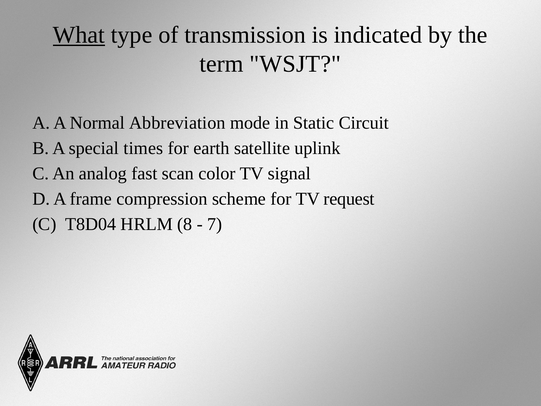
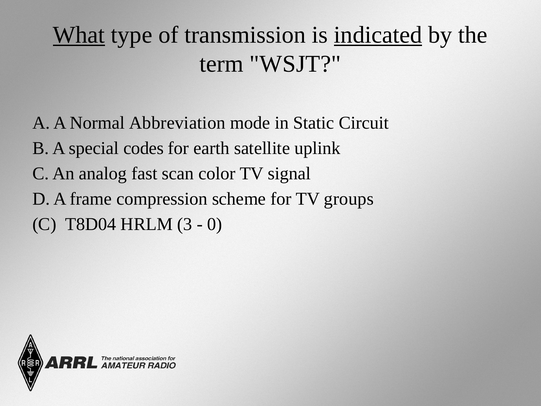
indicated underline: none -> present
times: times -> codes
request: request -> groups
8: 8 -> 3
7: 7 -> 0
